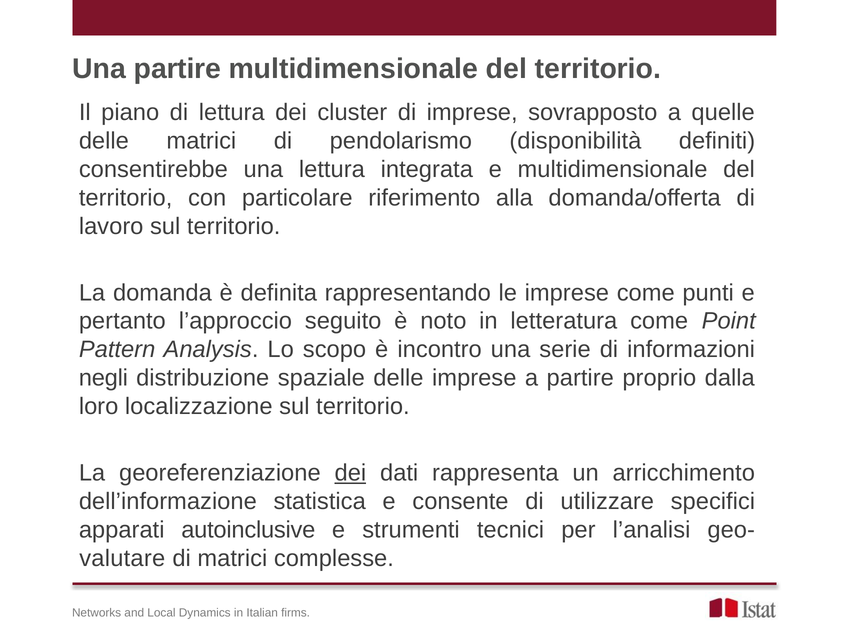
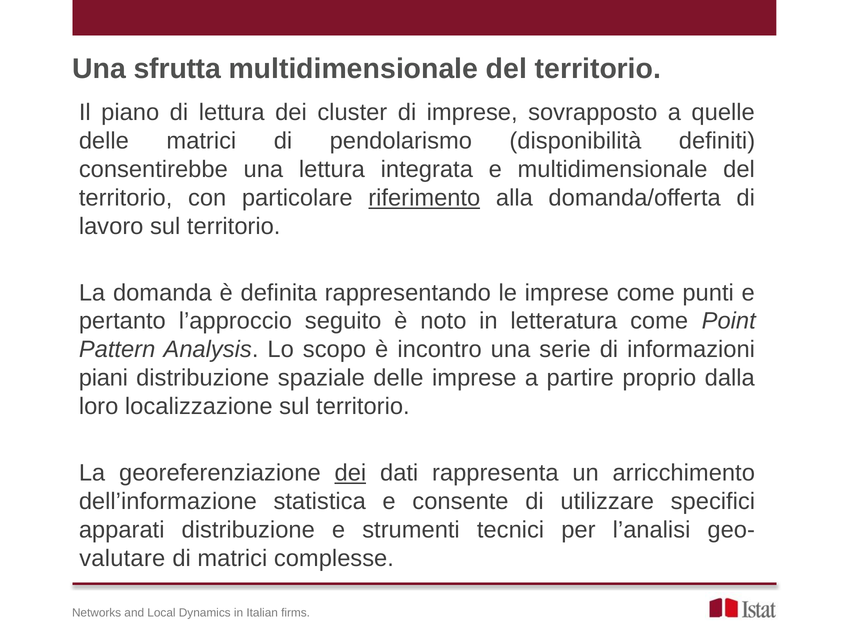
Una partire: partire -> sfrutta
riferimento underline: none -> present
negli: negli -> piani
apparati autoinclusive: autoinclusive -> distribuzione
